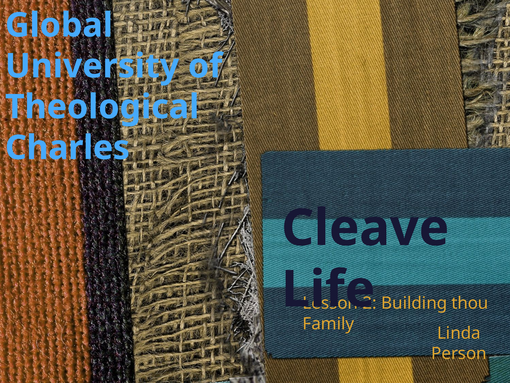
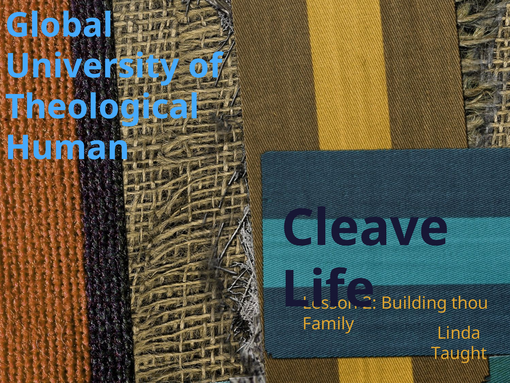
Charles: Charles -> Human
Person: Person -> Taught
